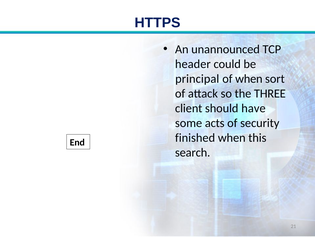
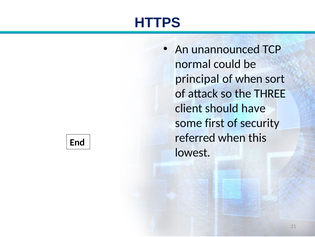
header: header -> normal
acts: acts -> first
finished: finished -> referred
search: search -> lowest
